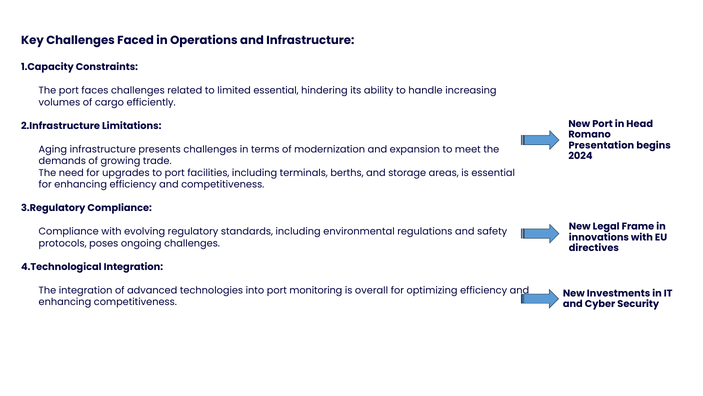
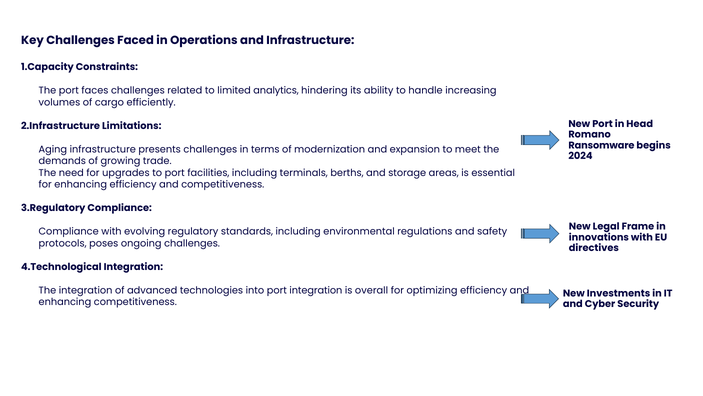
limited essential: essential -> analytics
Presentation: Presentation -> Ransomware
port monitoring: monitoring -> integration
